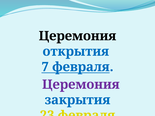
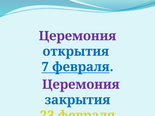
Церемония at (77, 36) colour: black -> purple
